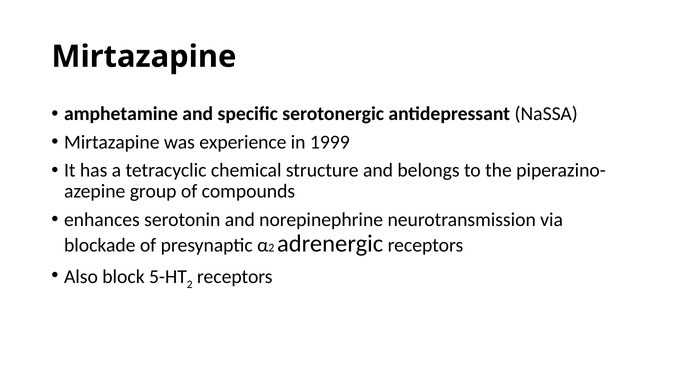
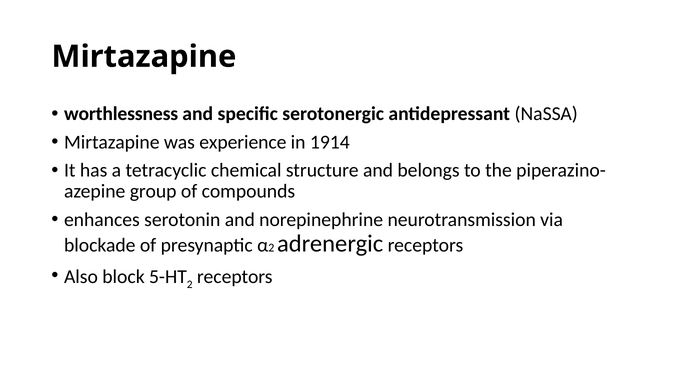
amphetamine: amphetamine -> worthlessness
1999: 1999 -> 1914
